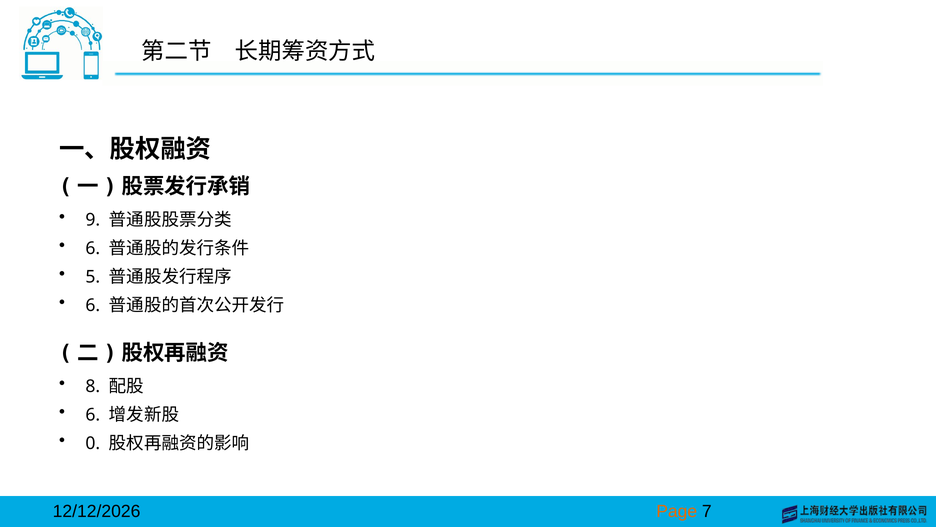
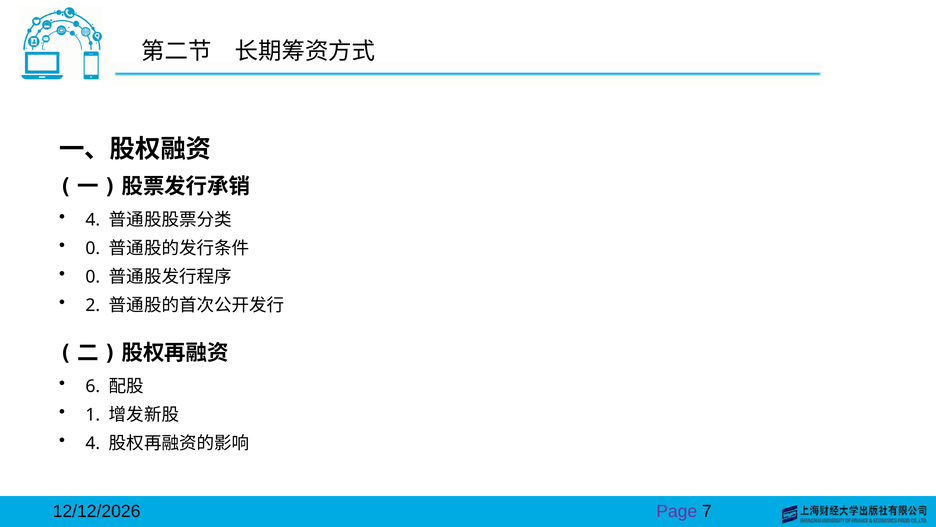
9 at (93, 220): 9 -> 4
6 at (93, 248): 6 -> 0
5 at (93, 277): 5 -> 0
6 at (93, 305): 6 -> 2
8: 8 -> 6
6 at (93, 415): 6 -> 1
0 at (93, 443): 0 -> 4
Page colour: orange -> purple
